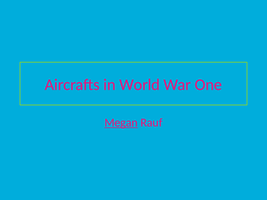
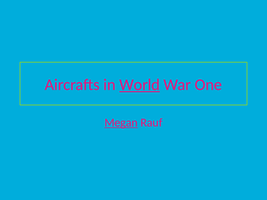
World underline: none -> present
